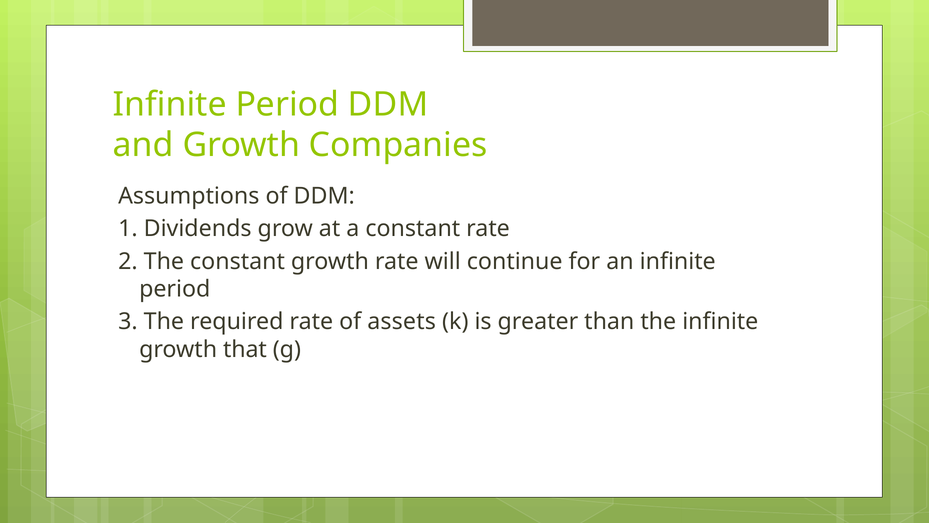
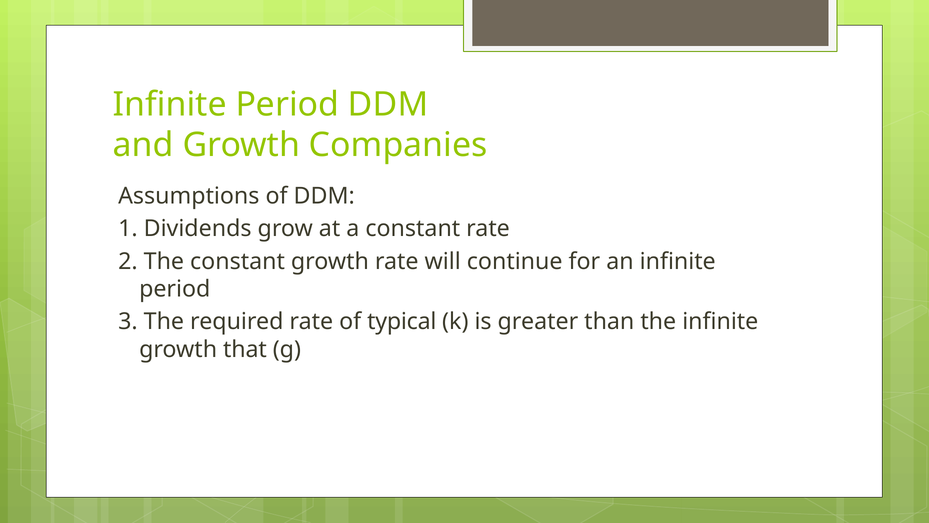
assets: assets -> typical
